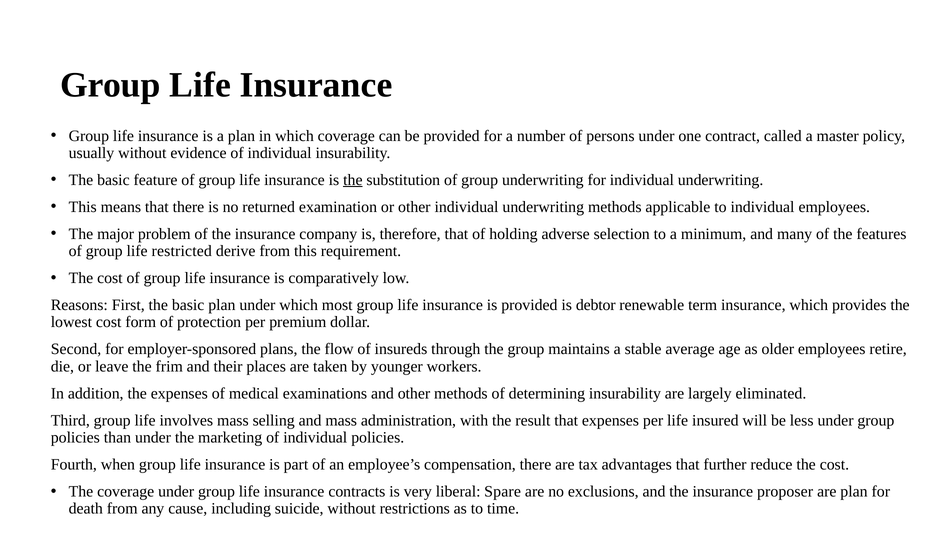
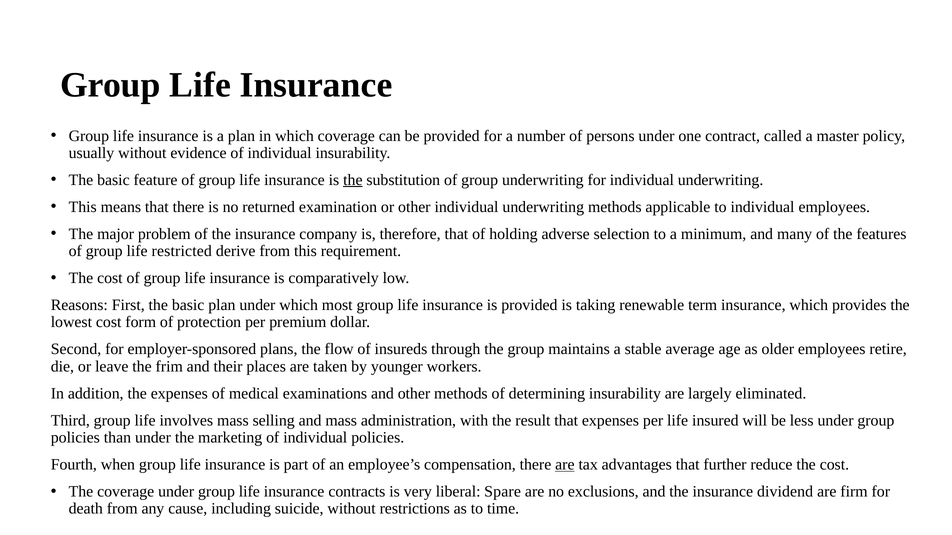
debtor: debtor -> taking
are at (565, 465) underline: none -> present
proposer: proposer -> dividend
are plan: plan -> firm
